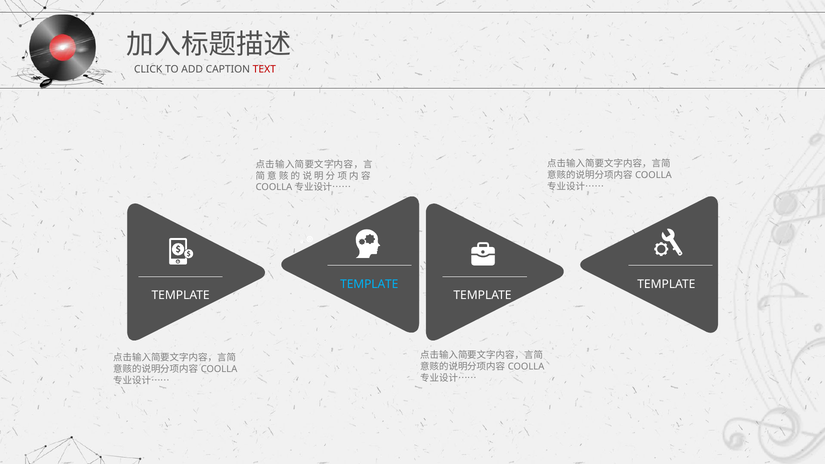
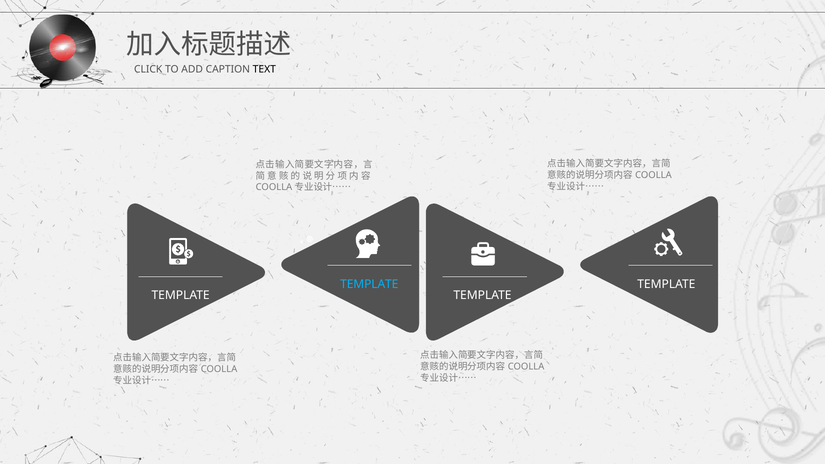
TEXT colour: red -> black
